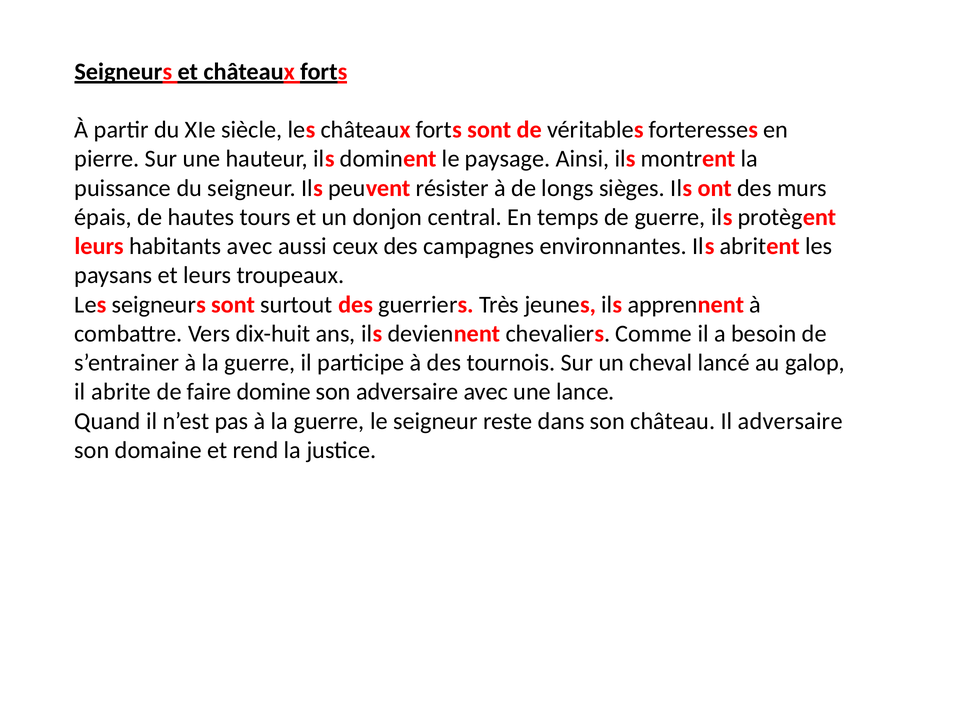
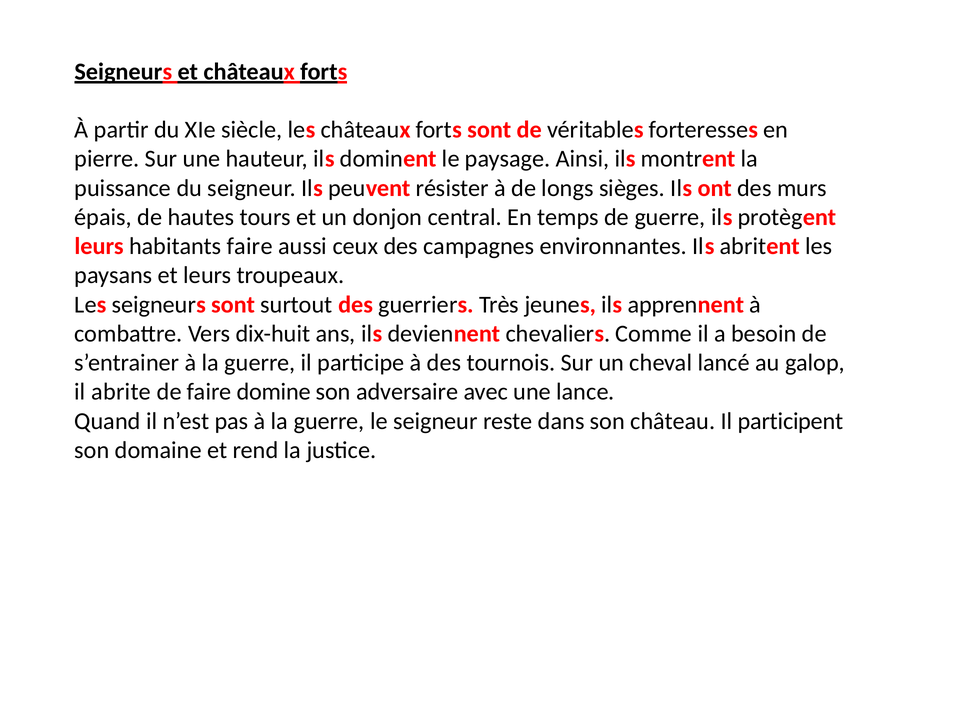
habitants avec: avec -> faire
Il adversaire: adversaire -> participent
